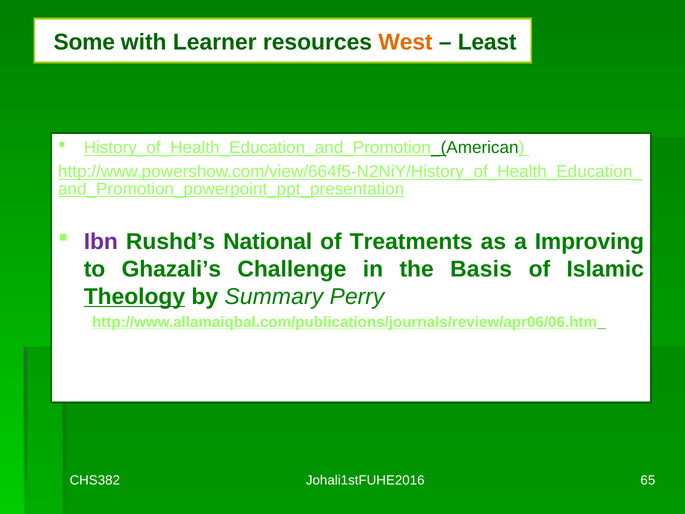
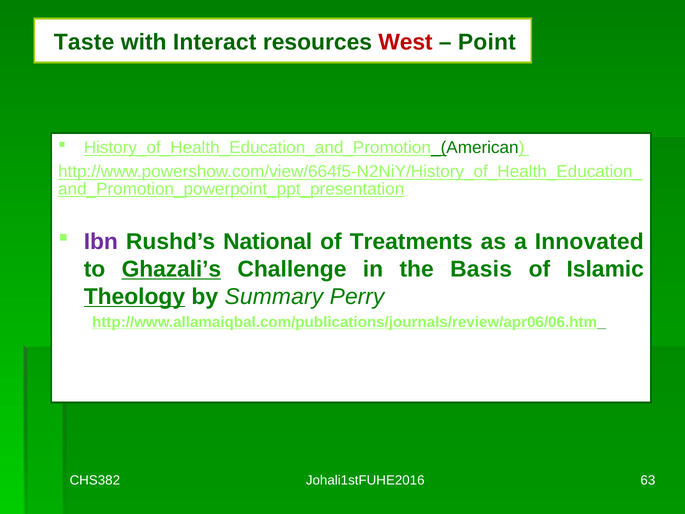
Some: Some -> Taste
Learner: Learner -> Interact
West colour: orange -> red
Least: Least -> Point
Improving: Improving -> Innovated
Ghazali’s underline: none -> present
65: 65 -> 63
